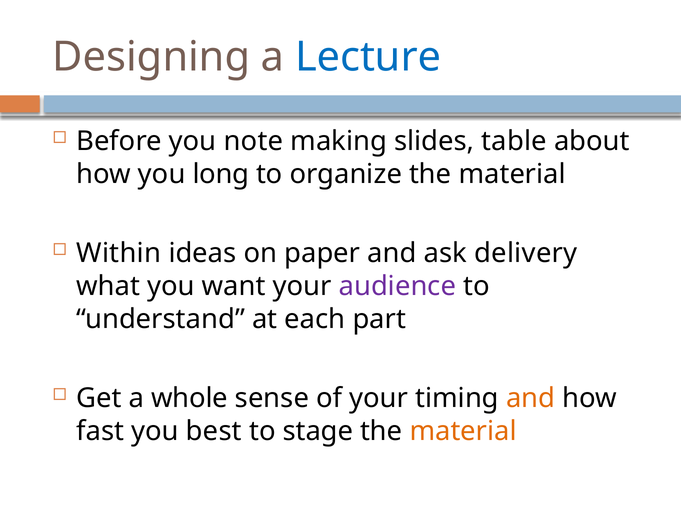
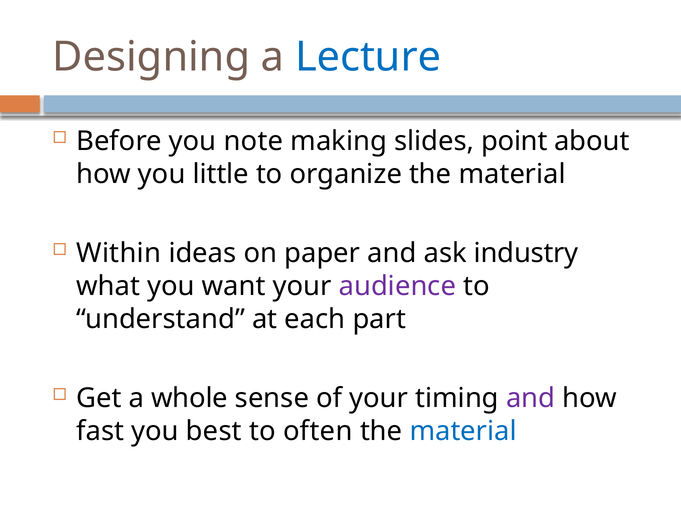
table: table -> point
long: long -> little
delivery: delivery -> industry
and at (531, 398) colour: orange -> purple
stage: stage -> often
material at (463, 431) colour: orange -> blue
